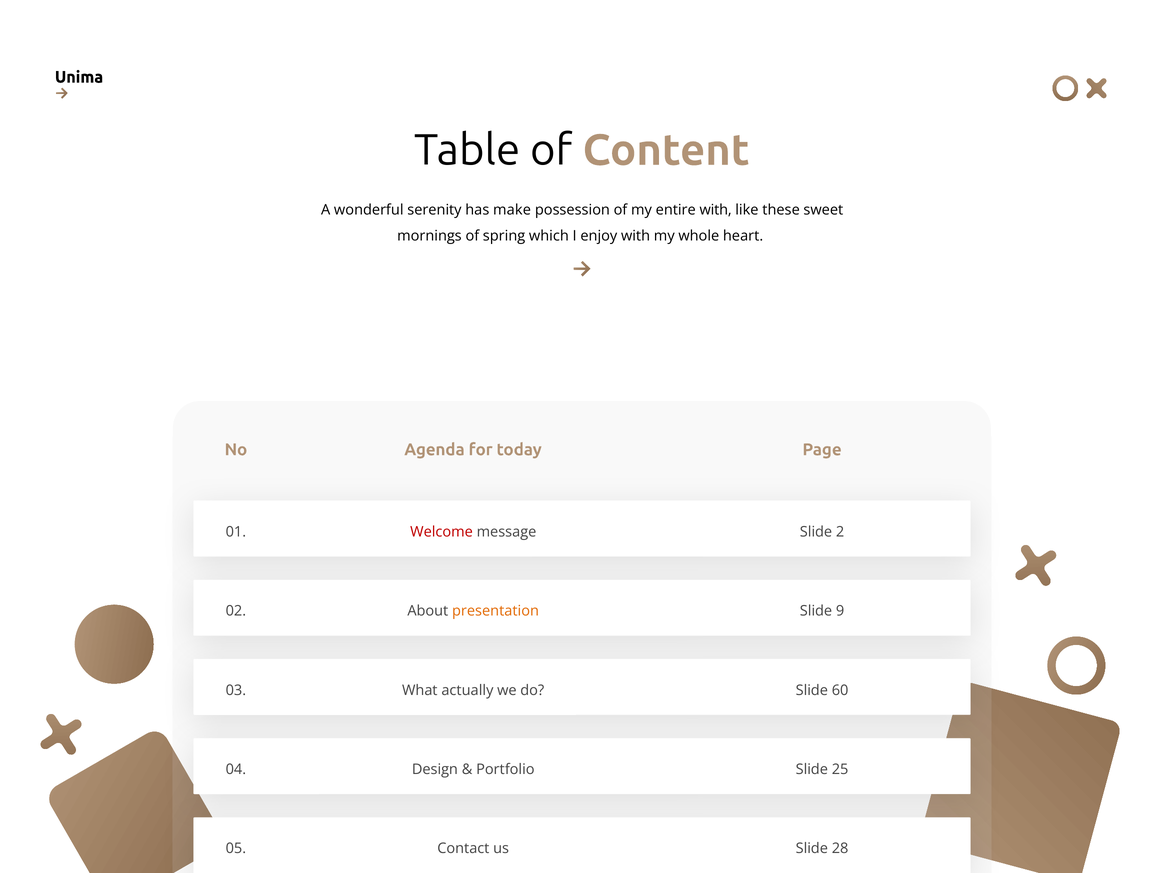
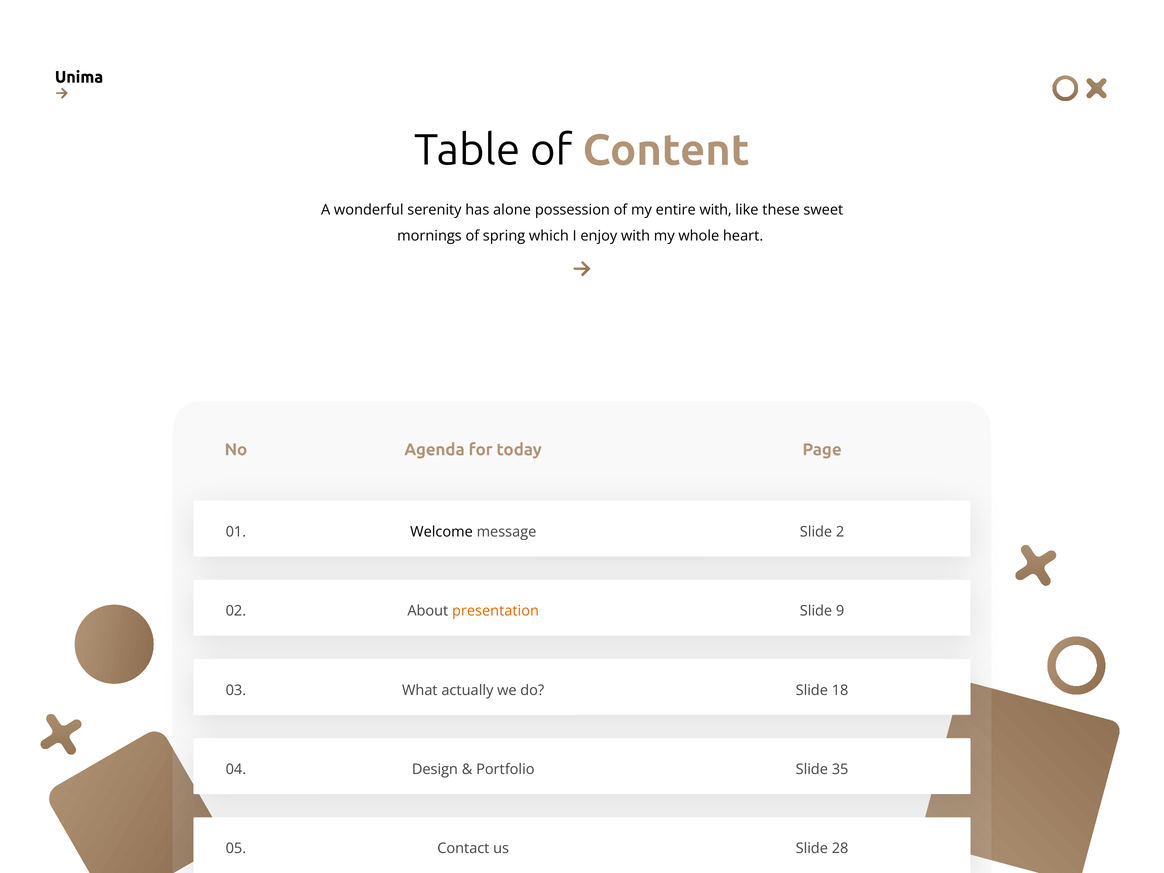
make: make -> alone
Welcome colour: red -> black
60: 60 -> 18
25: 25 -> 35
